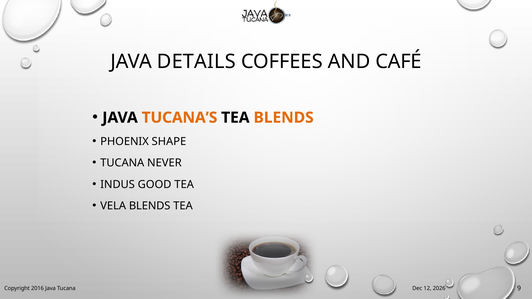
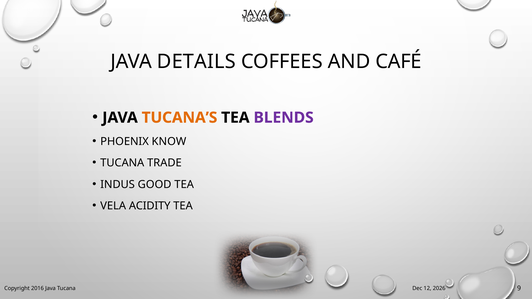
BLENDS at (284, 118) colour: orange -> purple
SHAPE: SHAPE -> KNOW
NEVER: NEVER -> TRADE
VELA BLENDS: BLENDS -> ACIDITY
